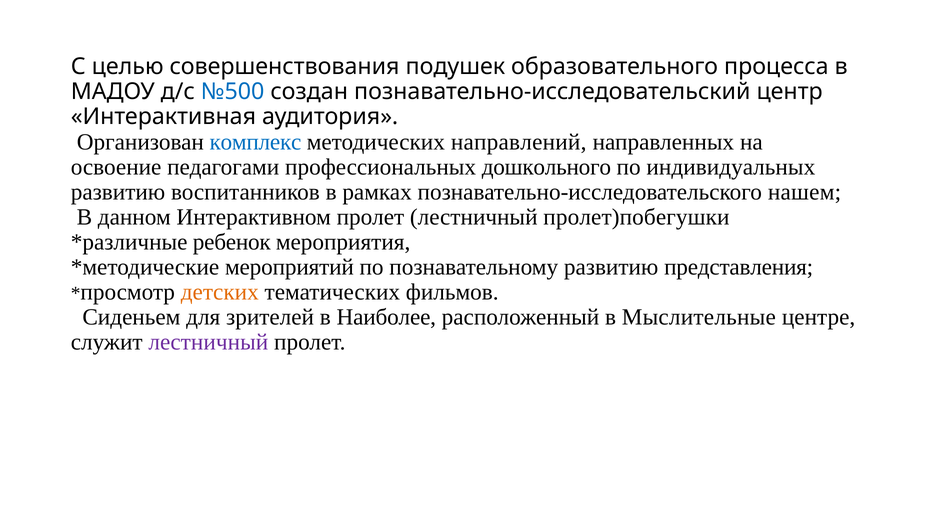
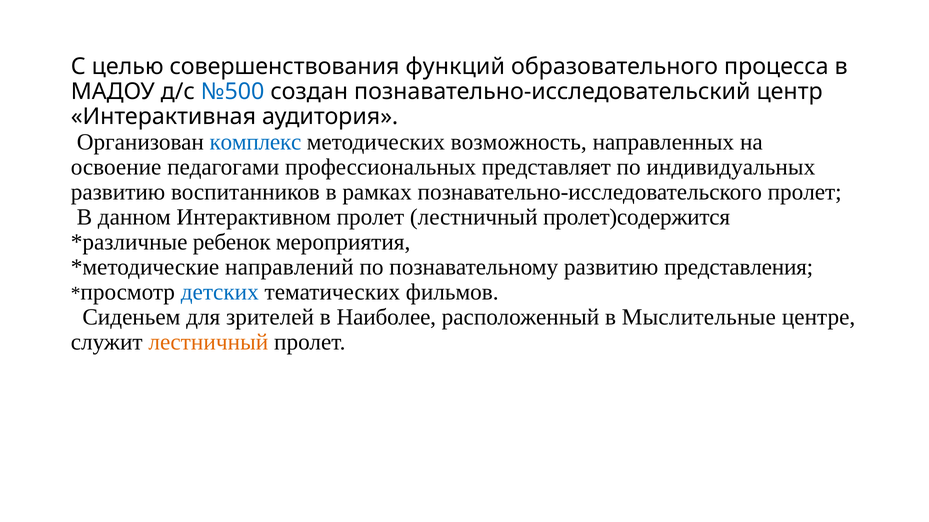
подушек: подушек -> функций
направлений: направлений -> возможность
дошкольного: дошкольного -> представляет
познавательно-исследовательского нашем: нашем -> пролет
пролет)побегушки: пролет)побегушки -> пролет)содержится
мероприятий: мероприятий -> направлений
детских colour: orange -> blue
лестничный at (208, 343) colour: purple -> orange
